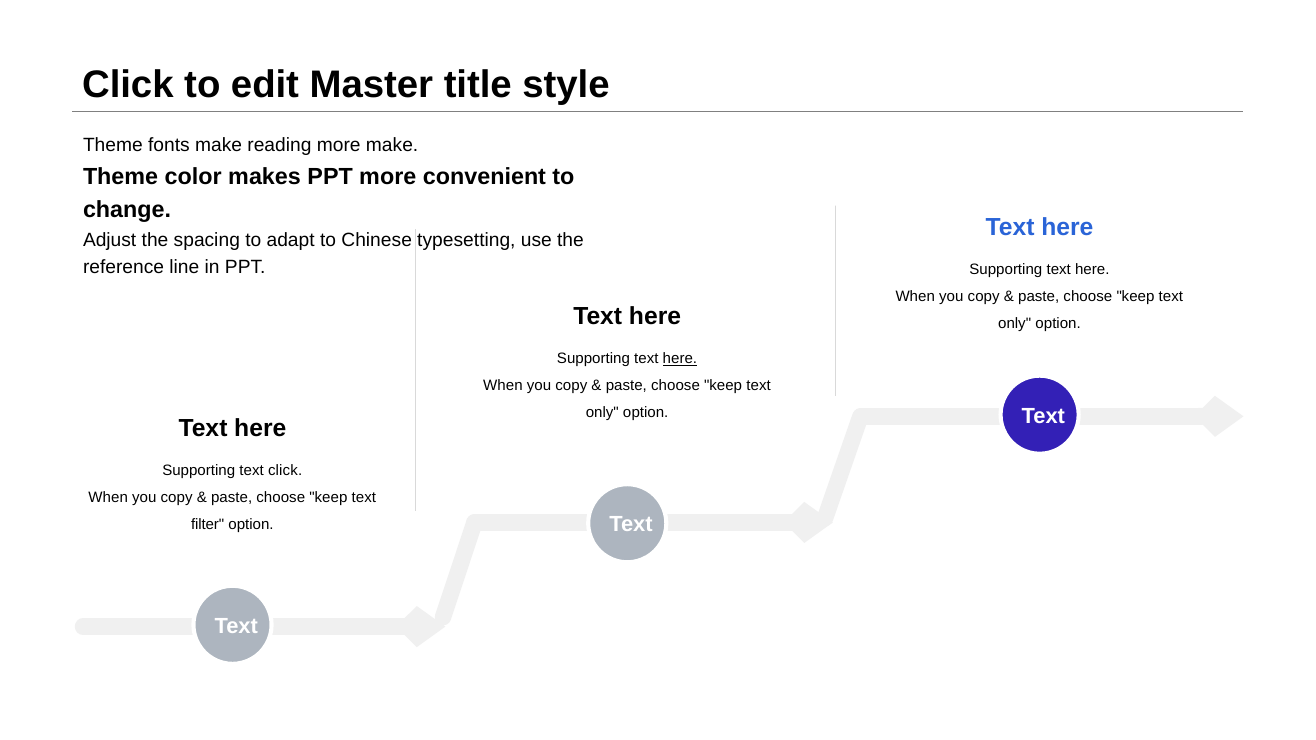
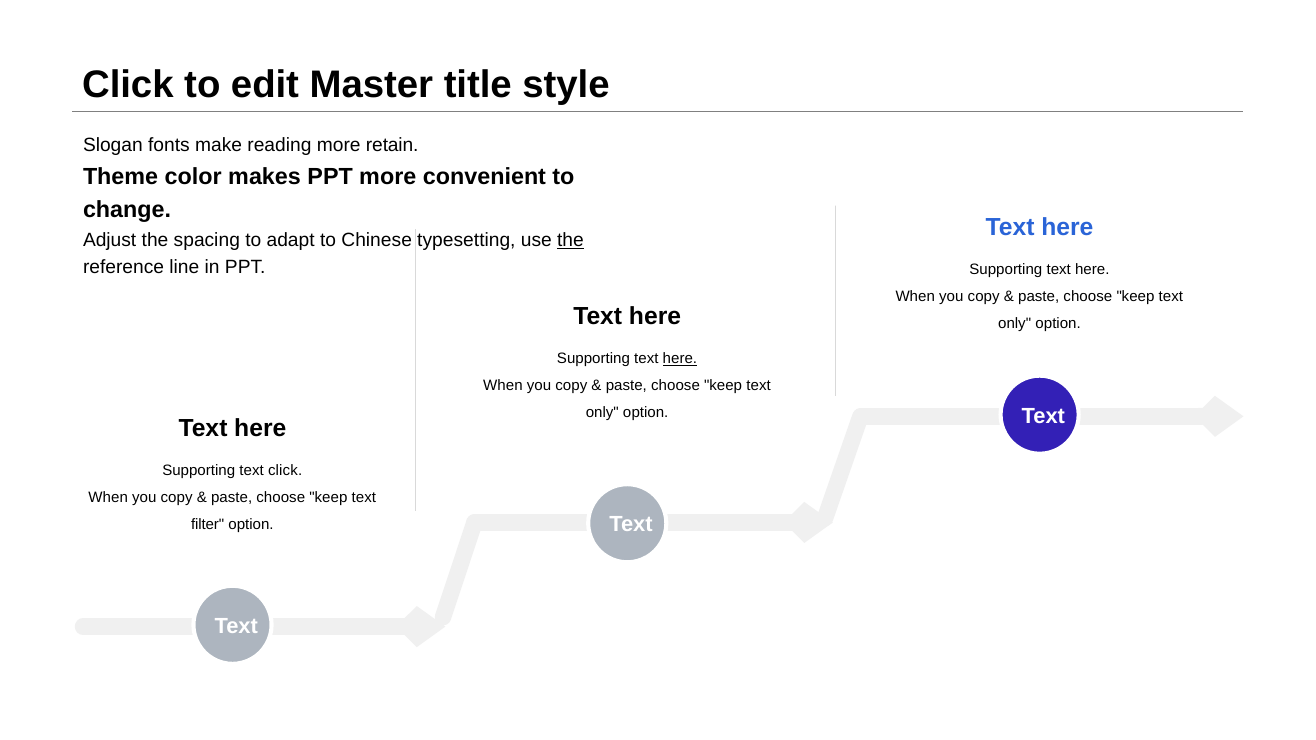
Theme at (113, 145): Theme -> Slogan
more make: make -> retain
the at (571, 240) underline: none -> present
